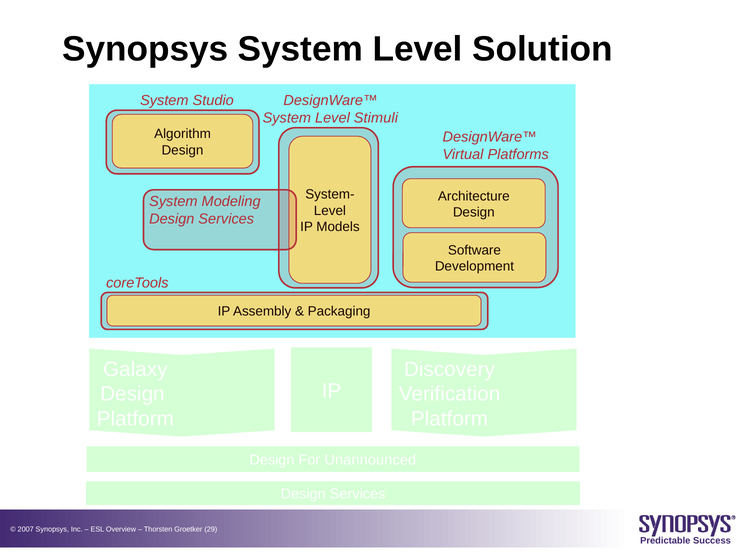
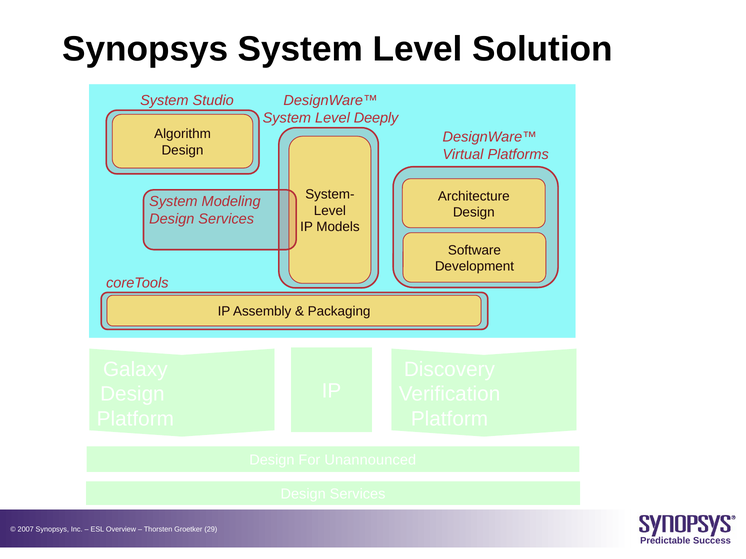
Stimuli: Stimuli -> Deeply
